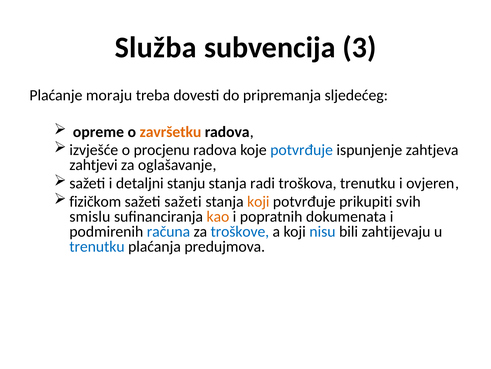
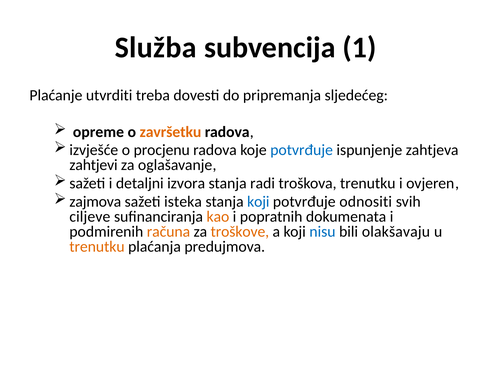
3: 3 -> 1
moraju: moraju -> utvrditi
stanju: stanju -> izvora
fizičkom: fizičkom -> zajmova
sažeti sažeti: sažeti -> isteka
koji at (258, 201) colour: orange -> blue
prikupiti: prikupiti -> odnositi
smislu: smislu -> ciljeve
računa colour: blue -> orange
troškove colour: blue -> orange
zahtijevaju: zahtijevaju -> olakšavaju
trenutku at (97, 246) colour: blue -> orange
